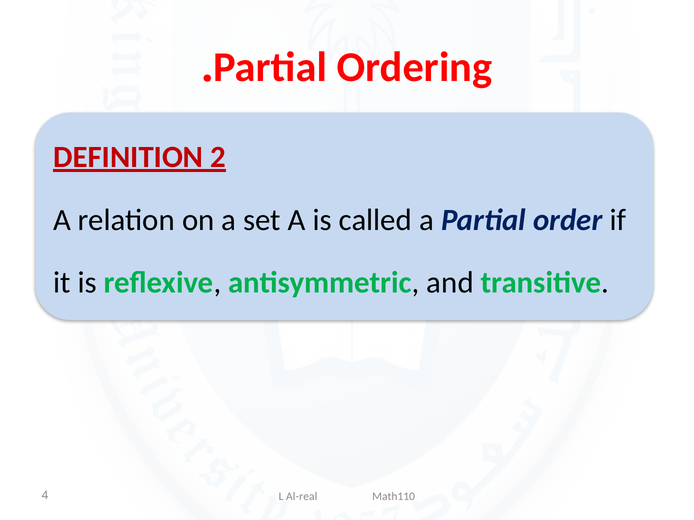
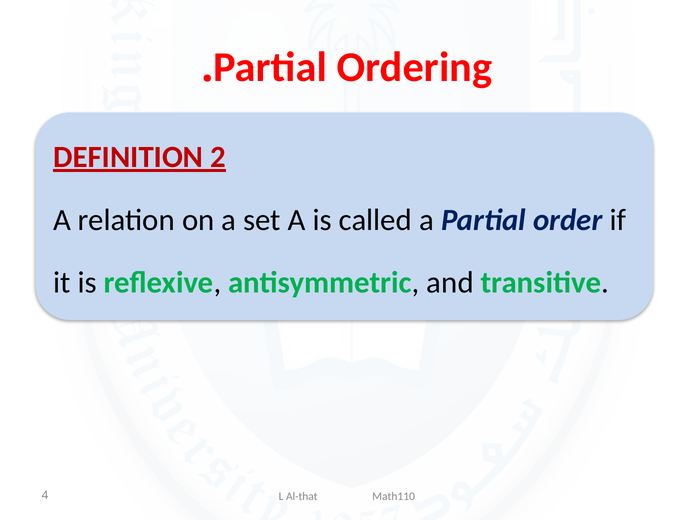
Al-real: Al-real -> Al-that
